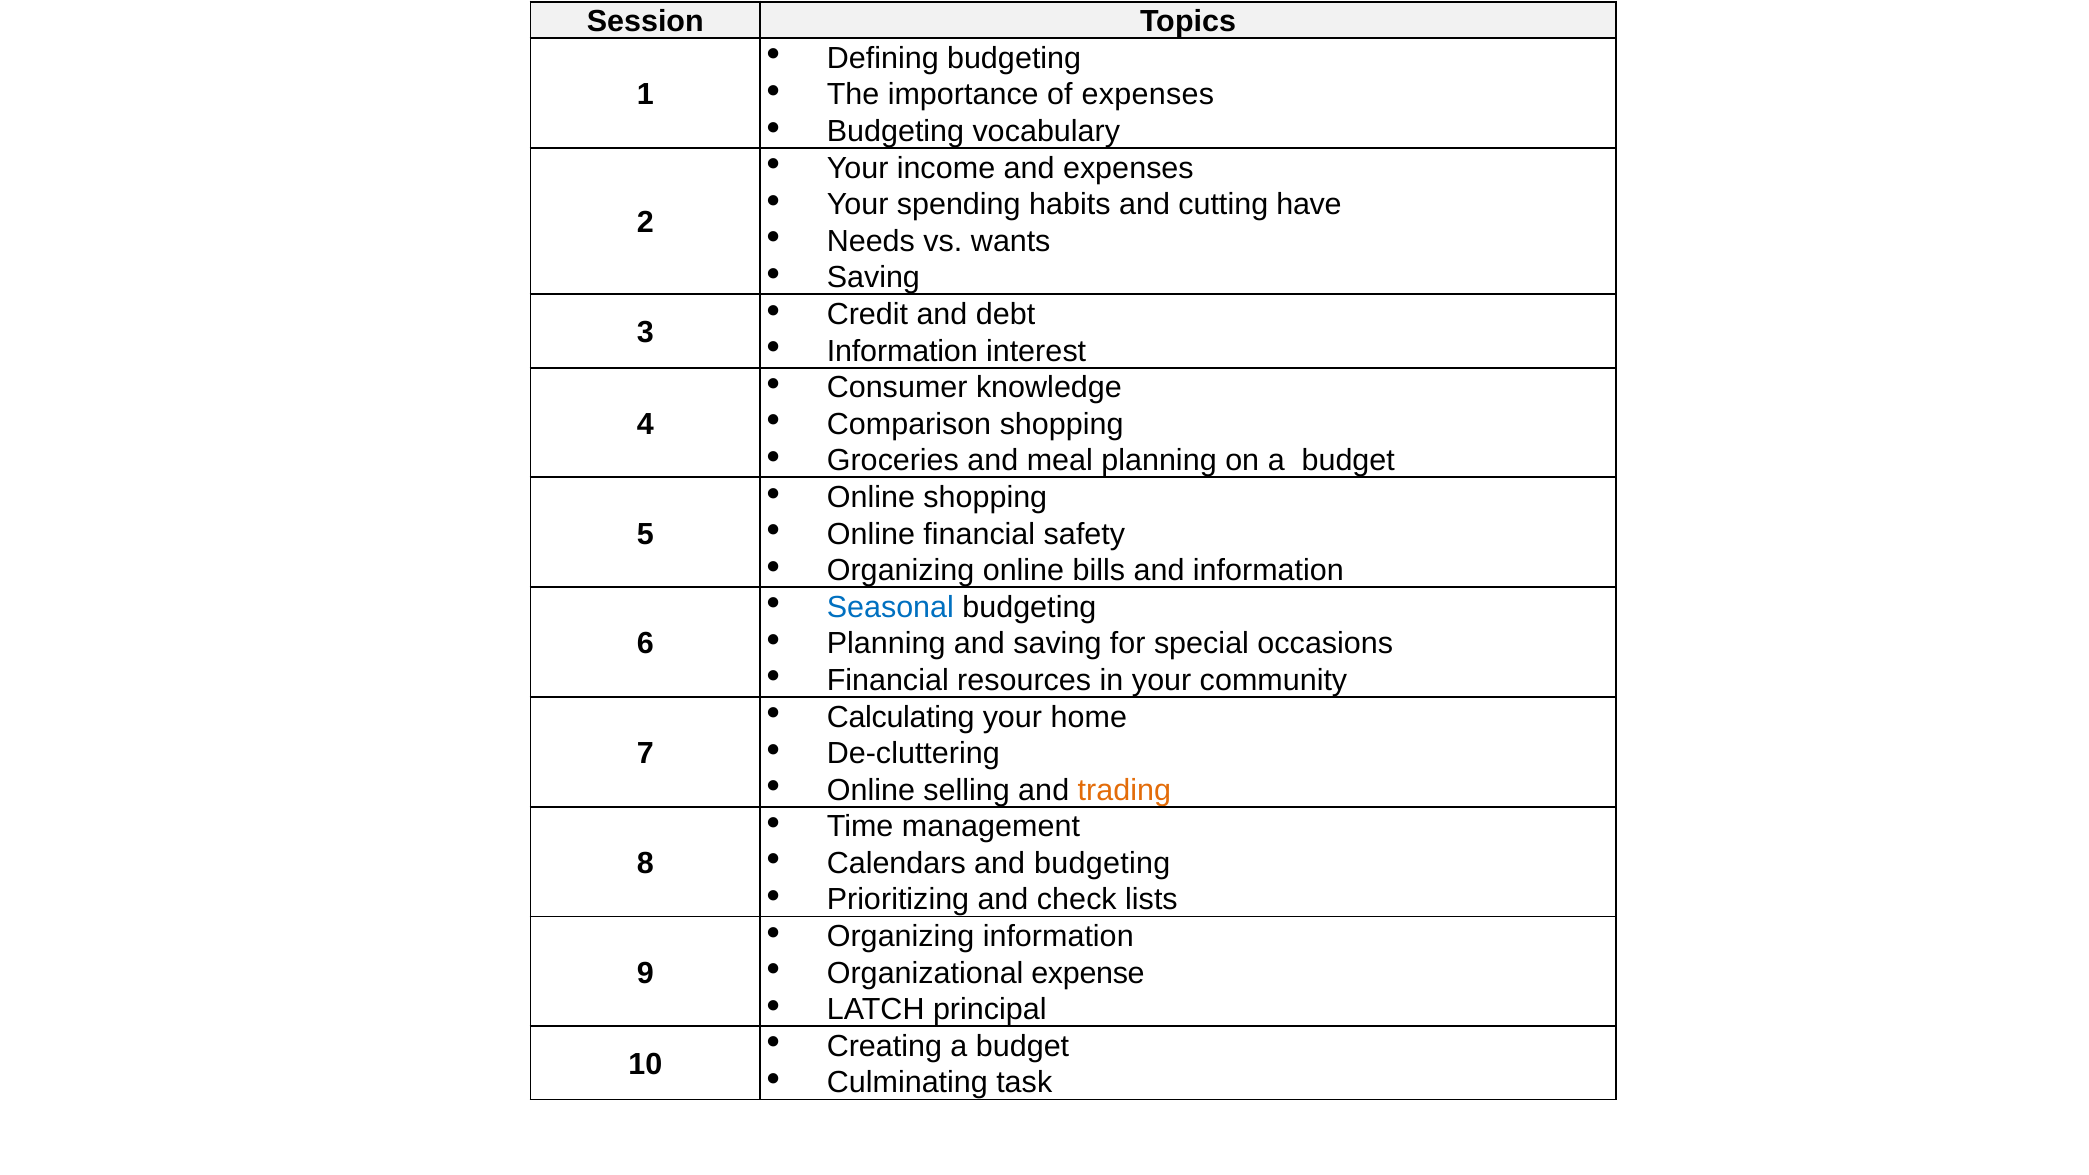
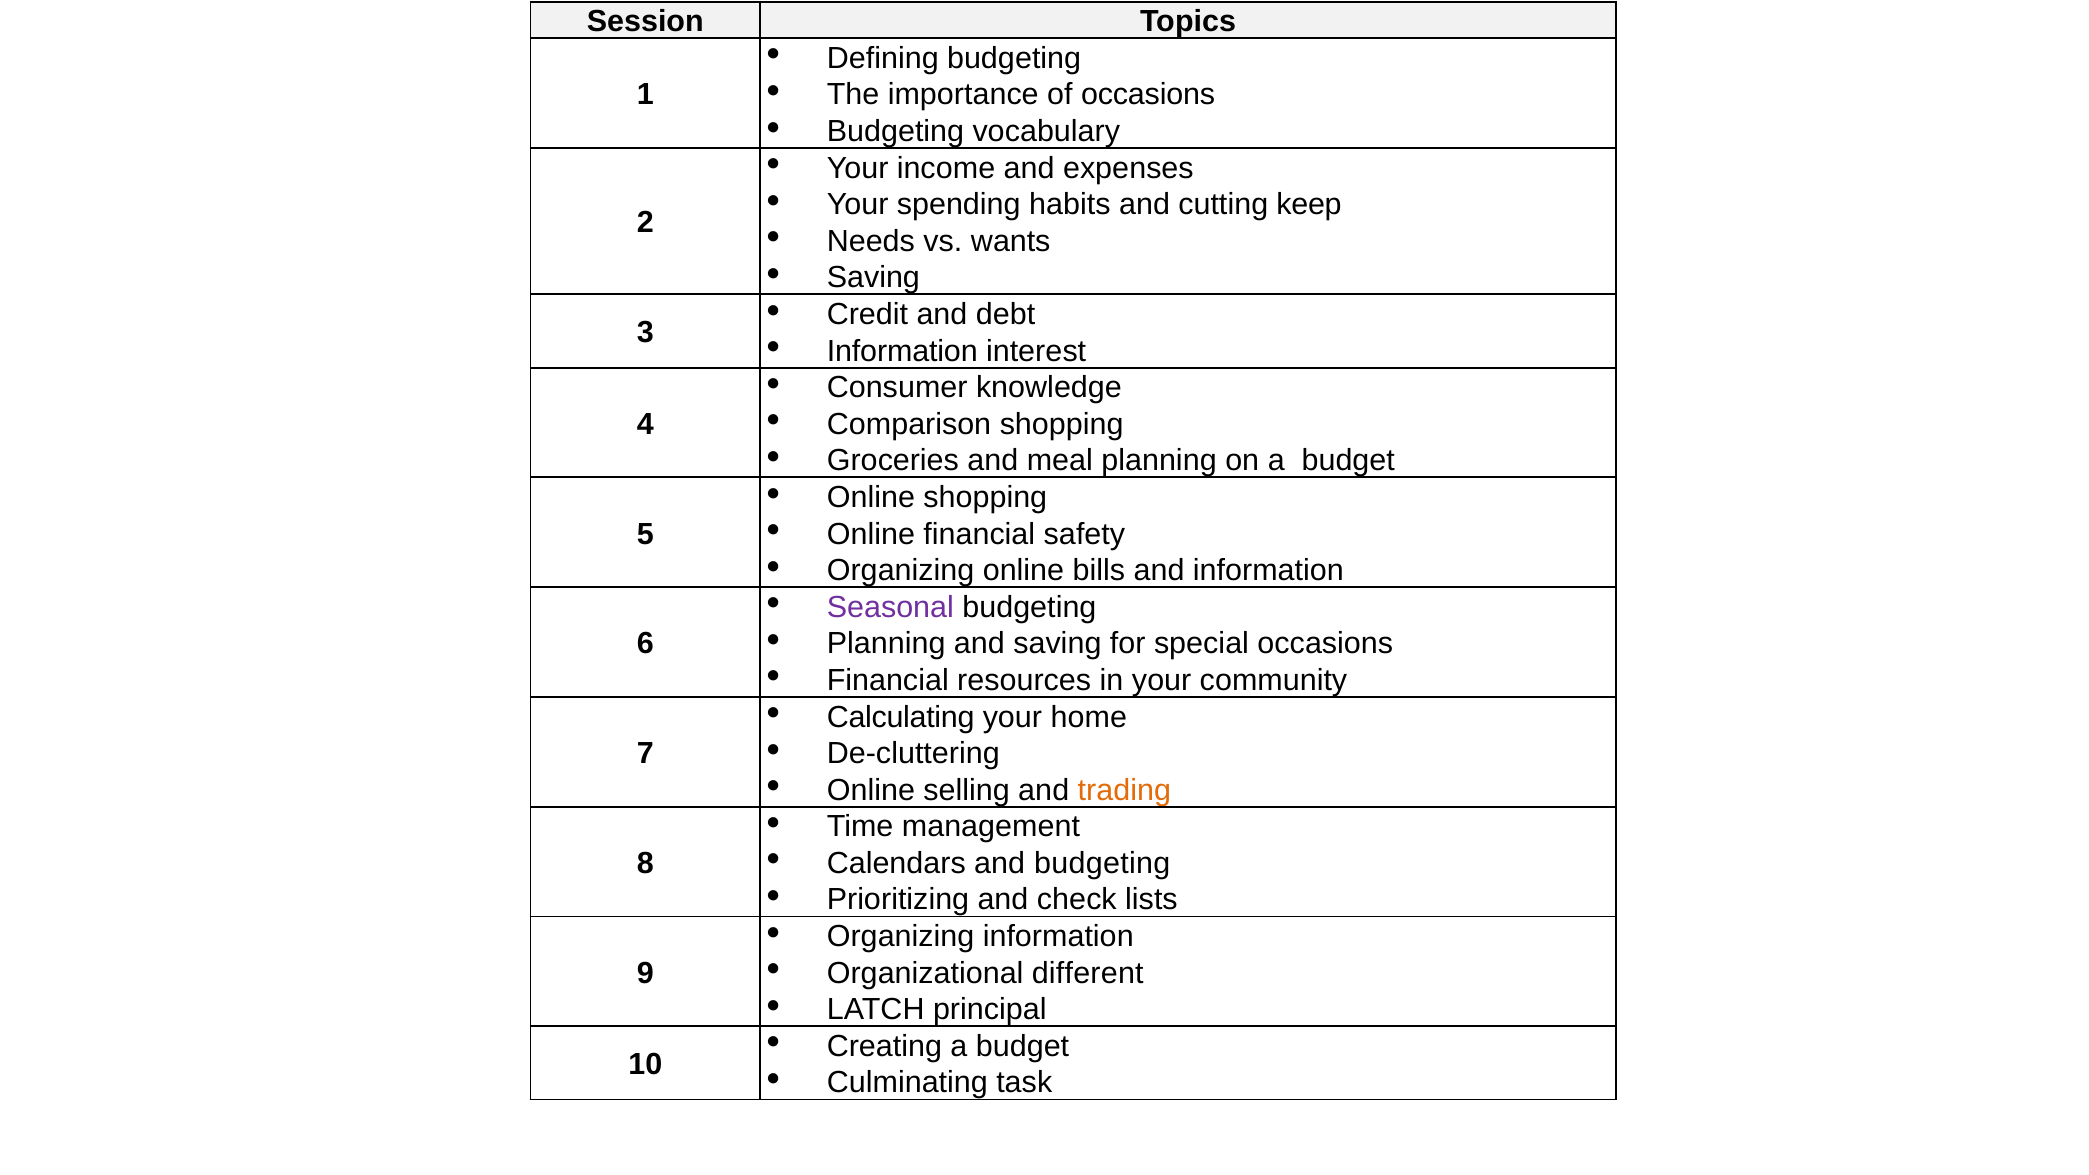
of expenses: expenses -> occasions
have: have -> keep
Seasonal colour: blue -> purple
expense: expense -> different
